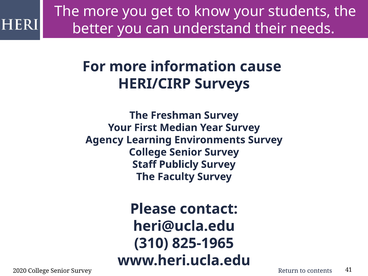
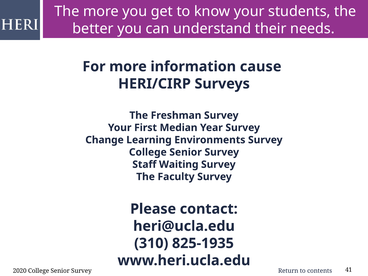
Agency: Agency -> Change
Publicly: Publicly -> Waiting
825-1965: 825-1965 -> 825-1935
